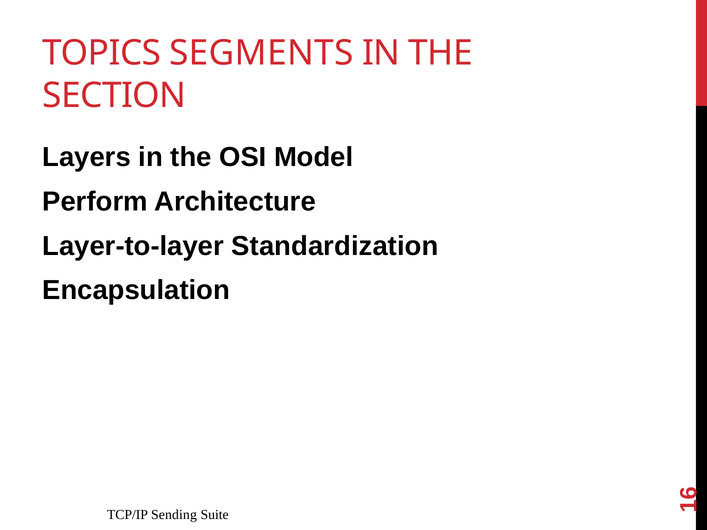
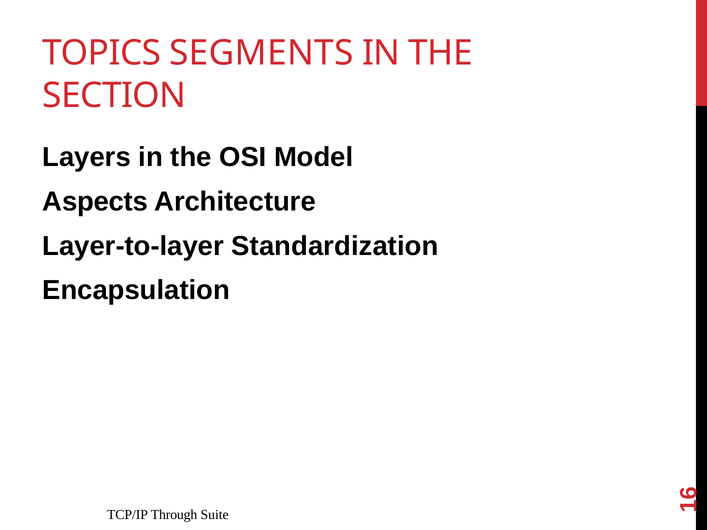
Perform: Perform -> Aspects
Sending: Sending -> Through
